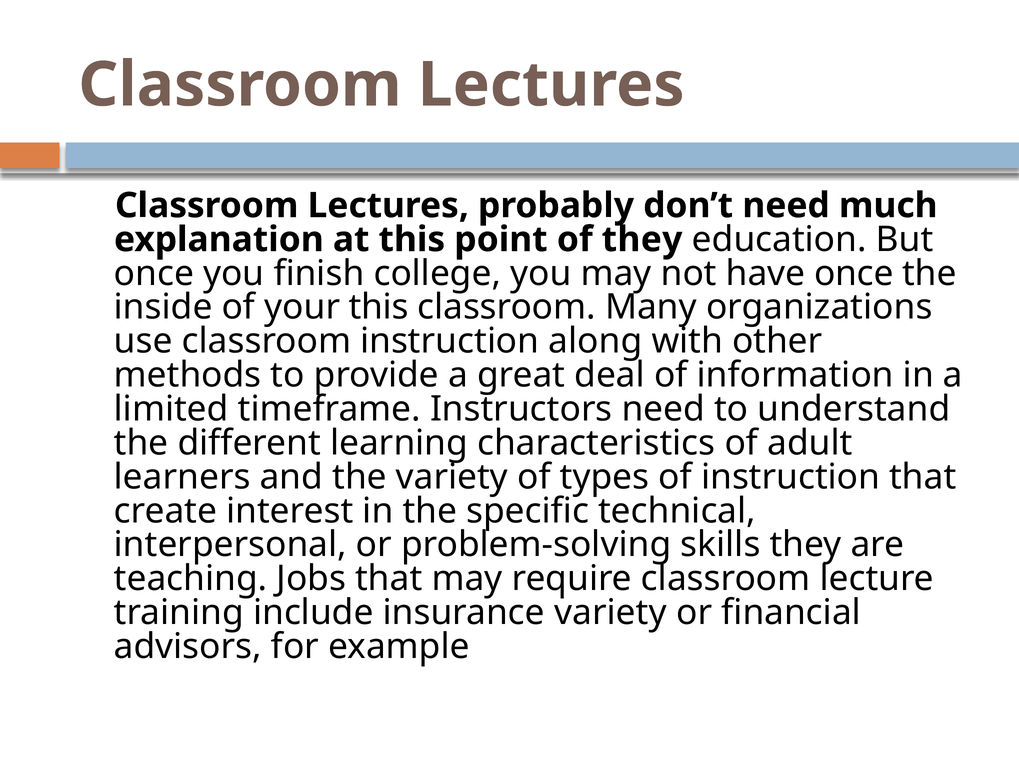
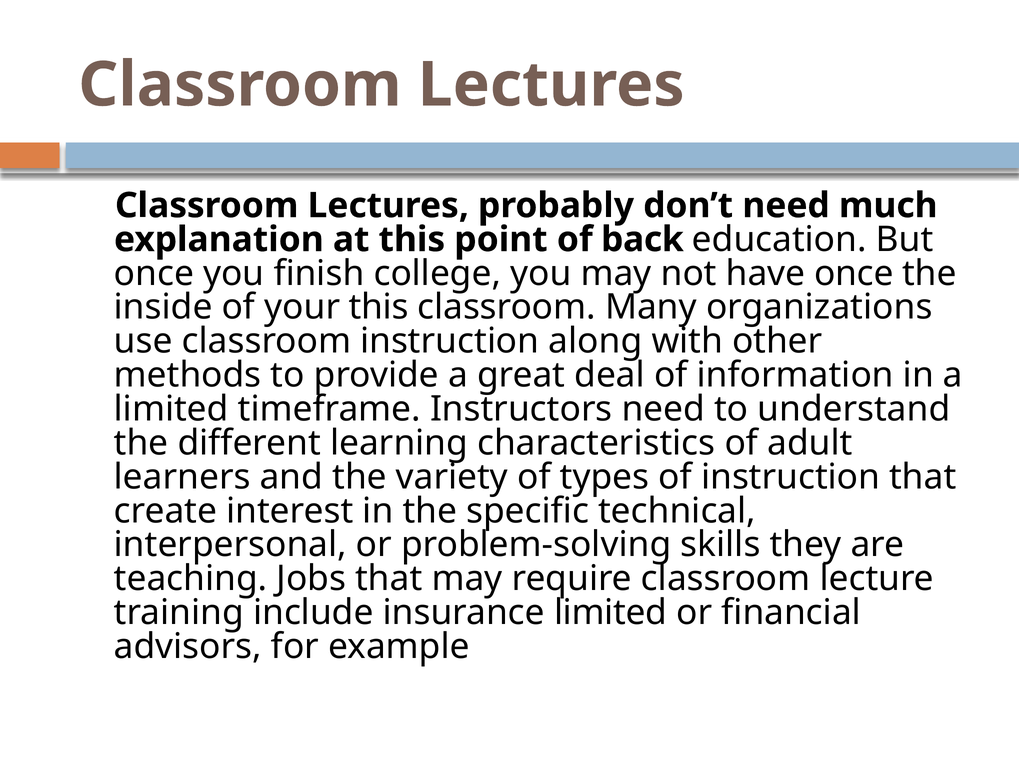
of they: they -> back
insurance variety: variety -> limited
